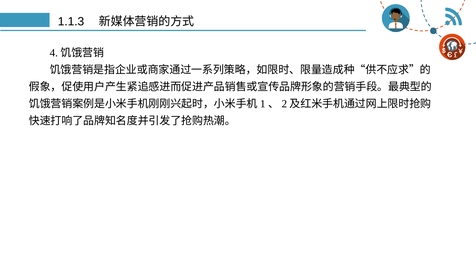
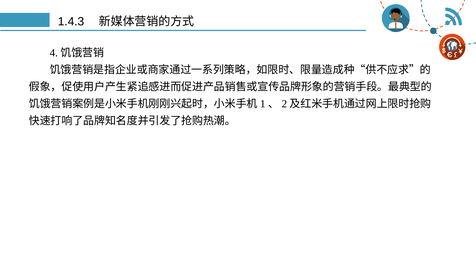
1.1.3: 1.1.3 -> 1.4.3
